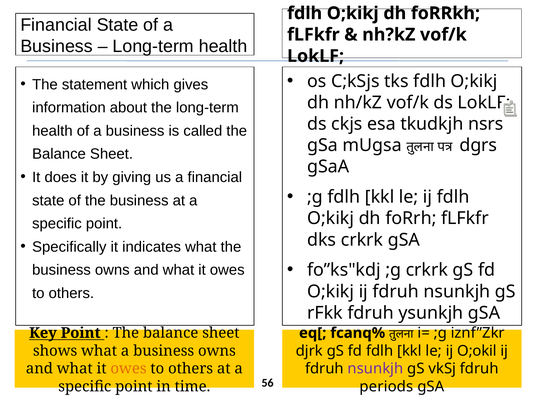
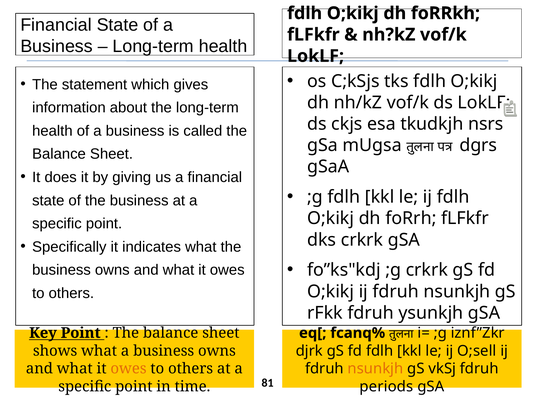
O;okil: O;okil -> O;sell
nsunkjh at (376, 369) colour: purple -> orange
56: 56 -> 81
